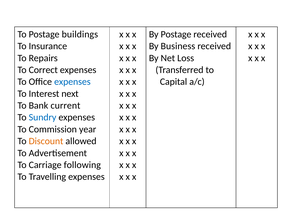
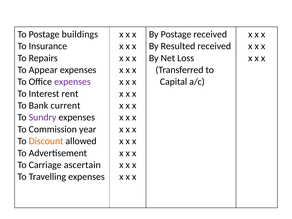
Business: Business -> Resulted
Correct: Correct -> Appear
expenses at (72, 82) colour: blue -> purple
next: next -> rent
Sundry colour: blue -> purple
following: following -> ascertain
